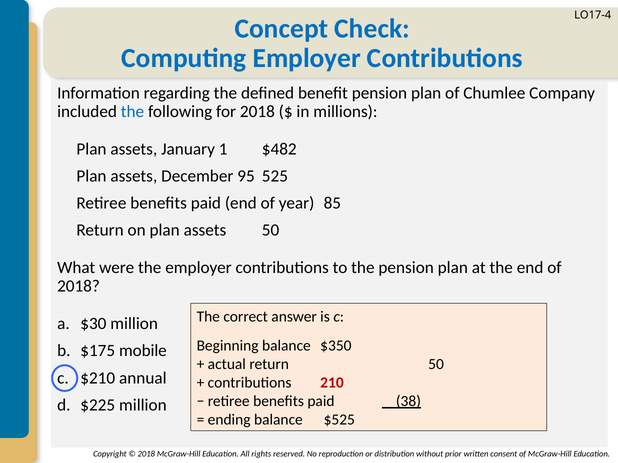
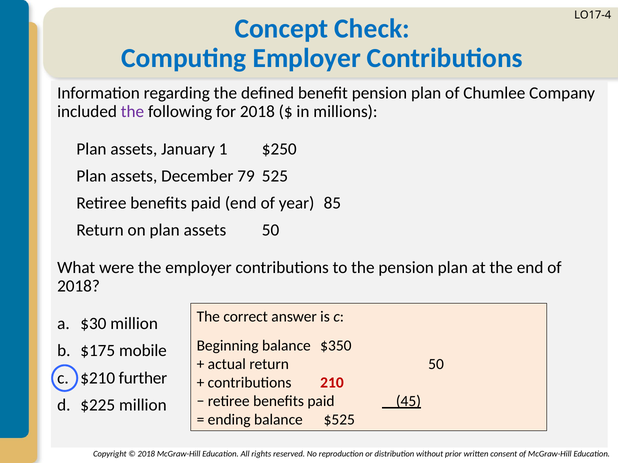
the at (133, 112) colour: blue -> purple
$482: $482 -> $250
95: 95 -> 79
annual: annual -> further
38: 38 -> 45
